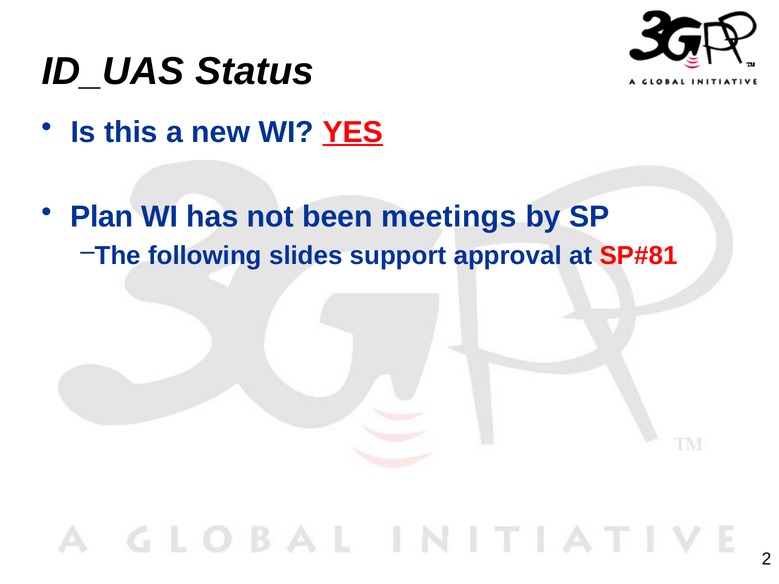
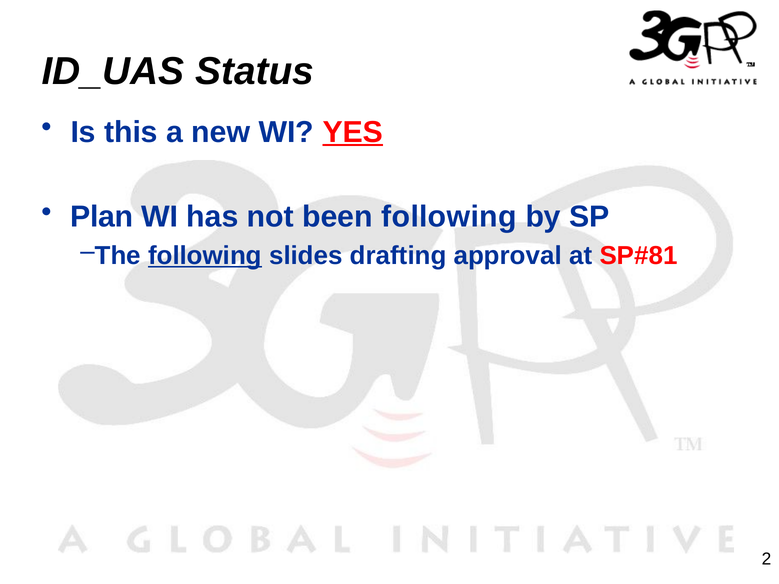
been meetings: meetings -> following
following at (205, 256) underline: none -> present
support: support -> drafting
